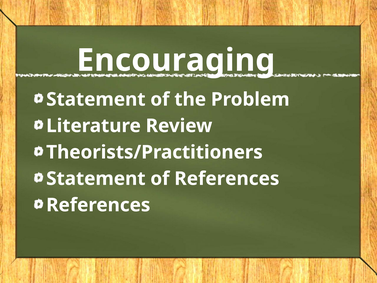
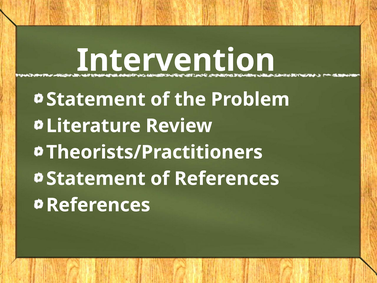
Encouraging: Encouraging -> Intervention
